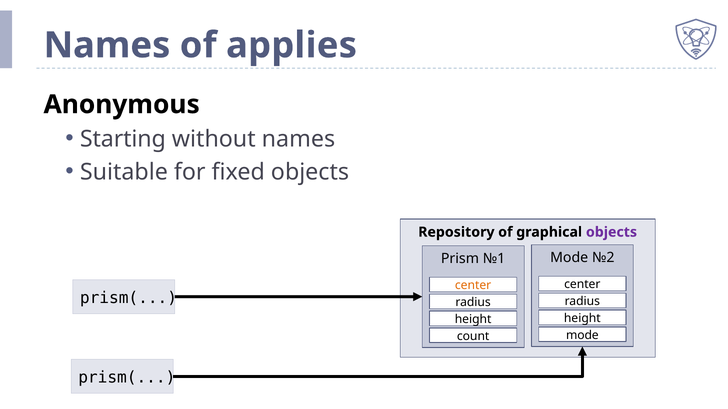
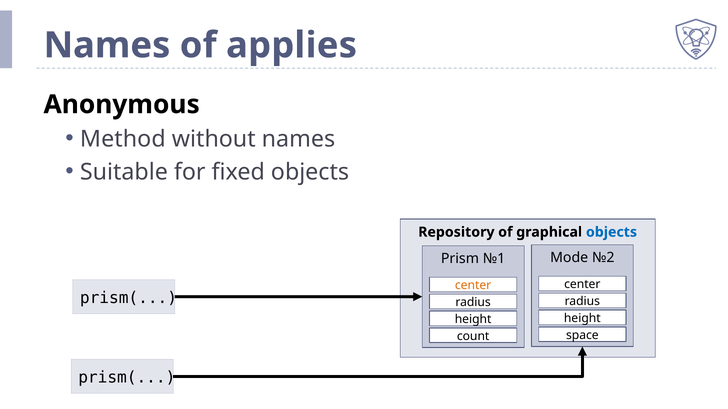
Starting: Starting -> Method
objects at (611, 232) colour: purple -> blue
mode at (582, 336): mode -> space
